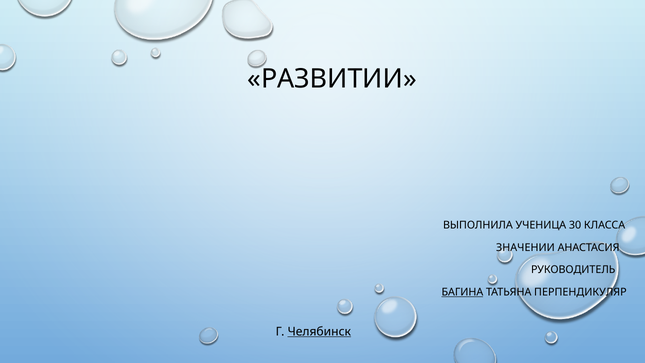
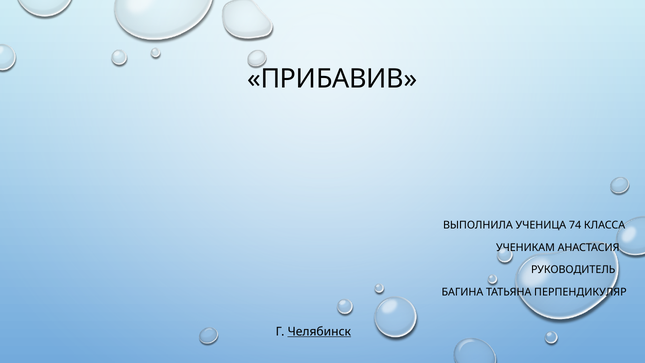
РАЗВИТИИ: РАЗВИТИИ -> ПРИБАВИВ
30: 30 -> 74
ЗНАЧЕНИИ: ЗНАЧЕНИИ -> УЧЕНИКАМ
БАГИНА underline: present -> none
